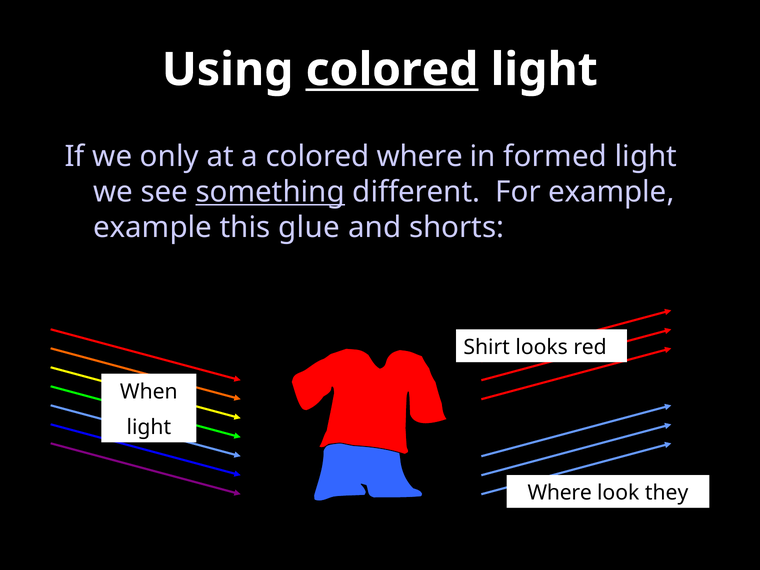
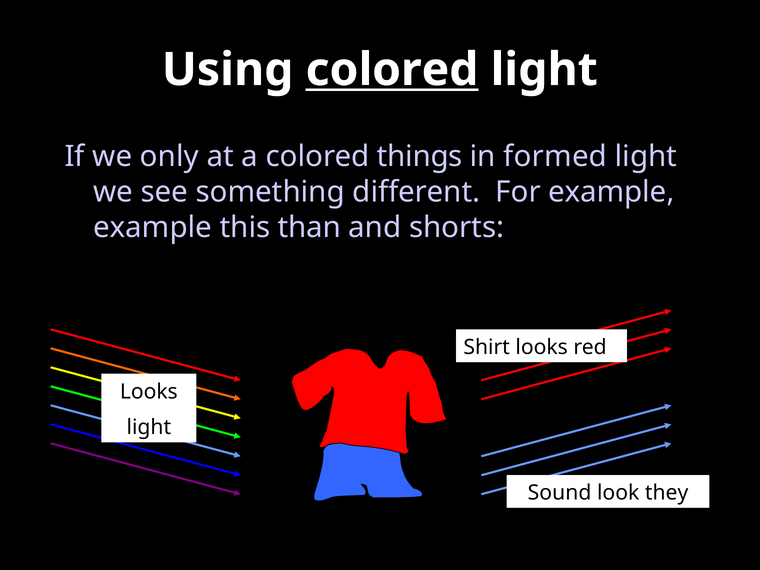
colored where: where -> things
something underline: present -> none
glue: glue -> than
When at (149, 392): When -> Looks
Where at (560, 493): Where -> Sound
